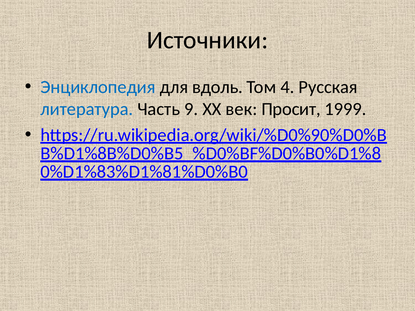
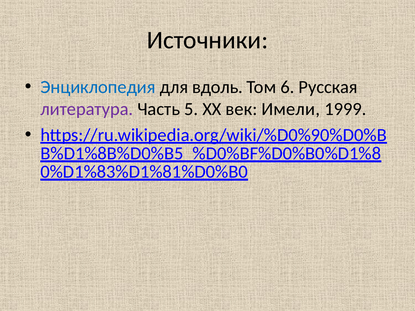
4: 4 -> 6
литература colour: blue -> purple
9: 9 -> 5
Просит: Просит -> Имели
